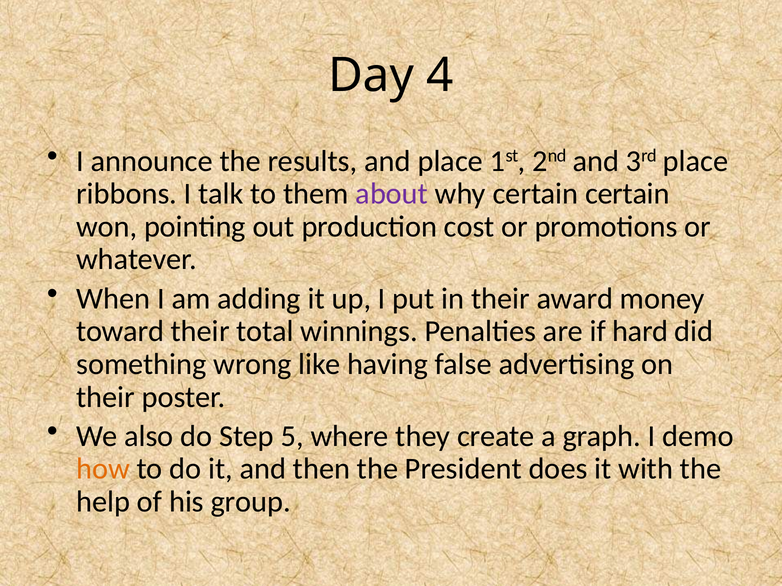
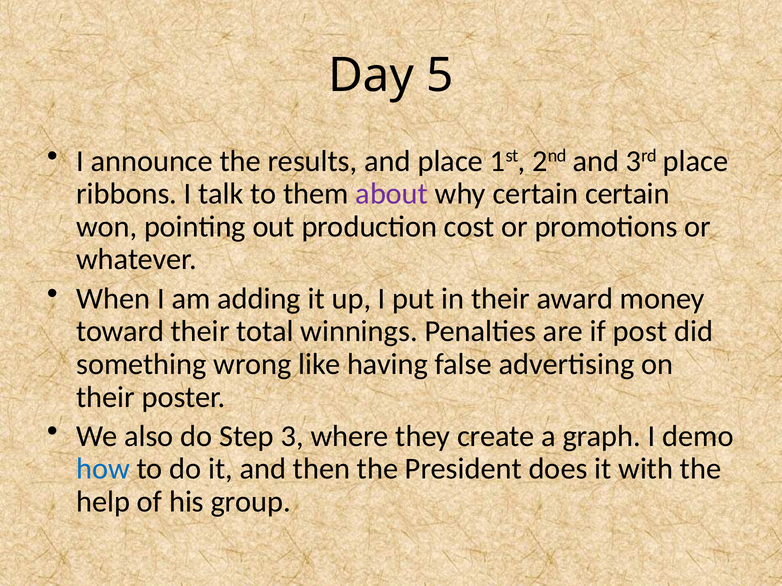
4: 4 -> 5
hard: hard -> post
5: 5 -> 3
how colour: orange -> blue
